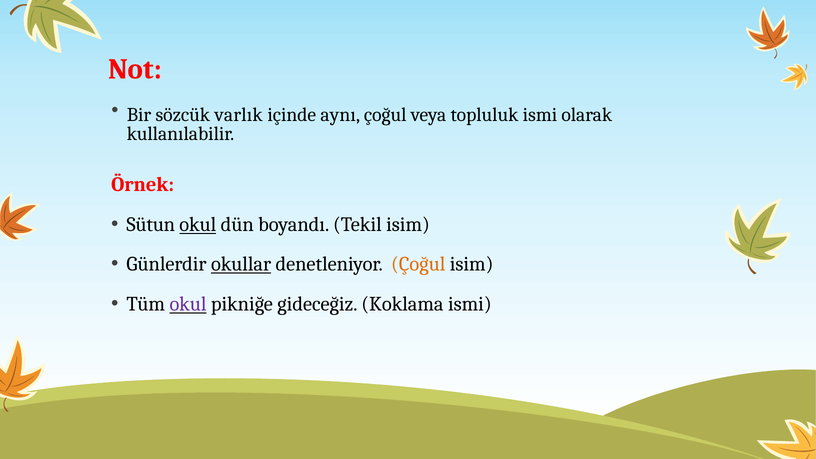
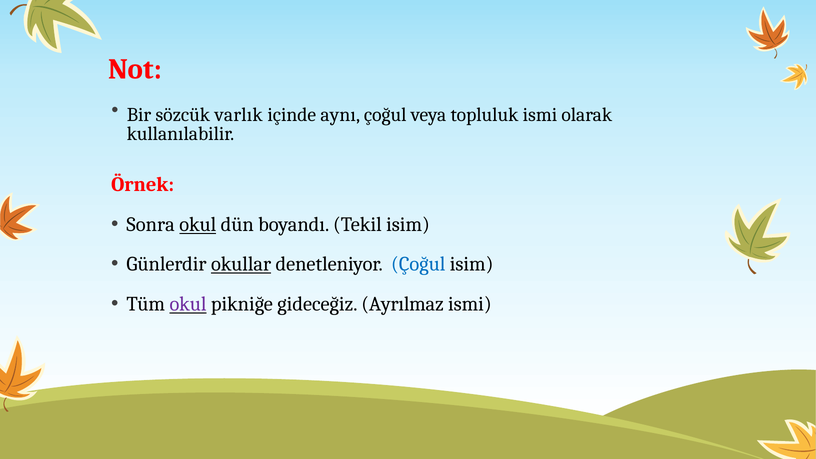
Sütun: Sütun -> Sonra
Çoğul at (418, 264) colour: orange -> blue
Koklama: Koklama -> Ayrılmaz
